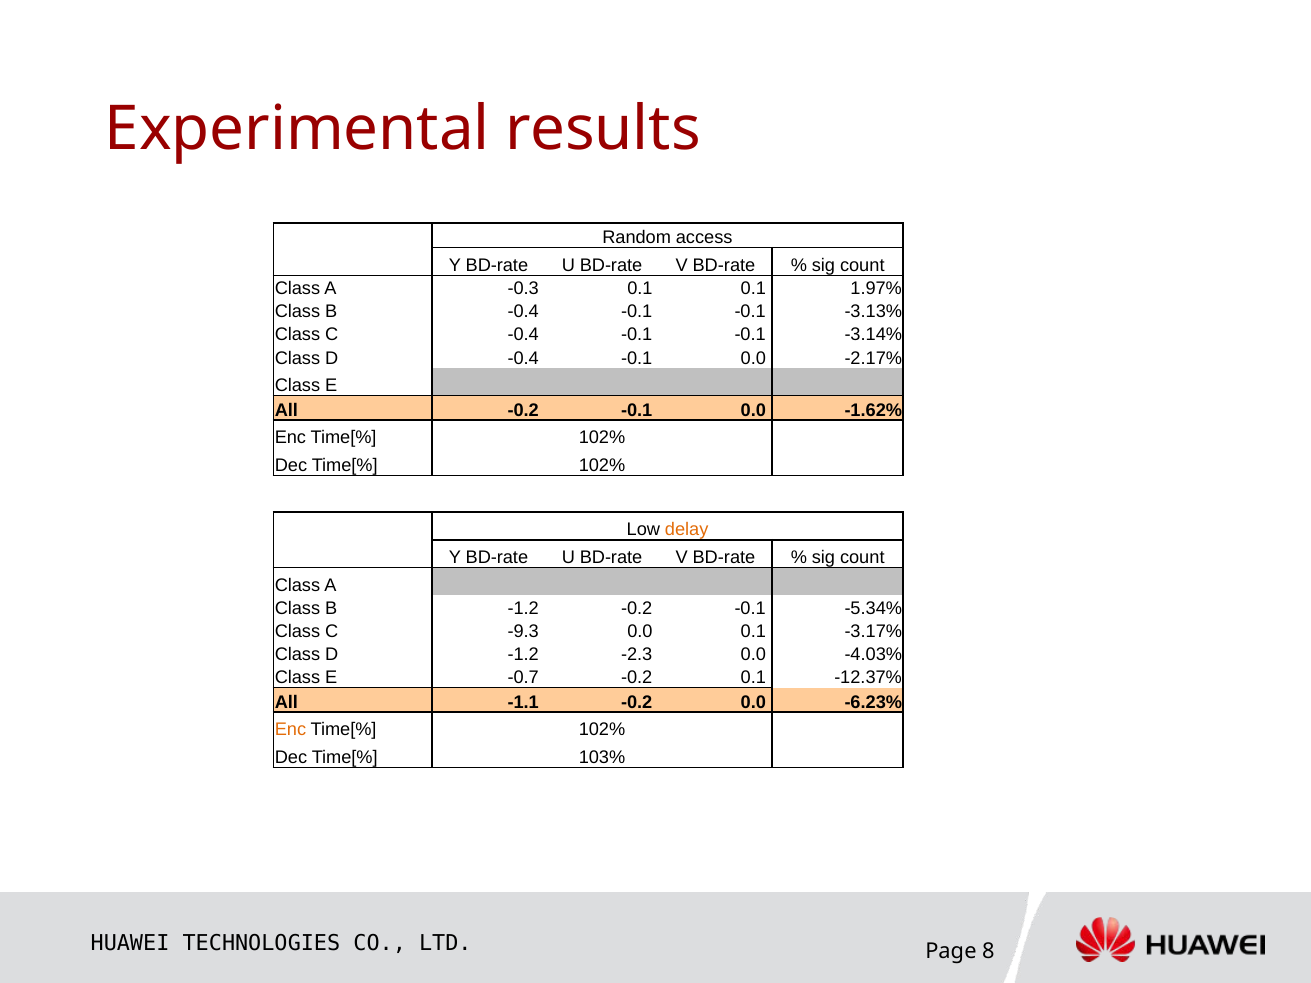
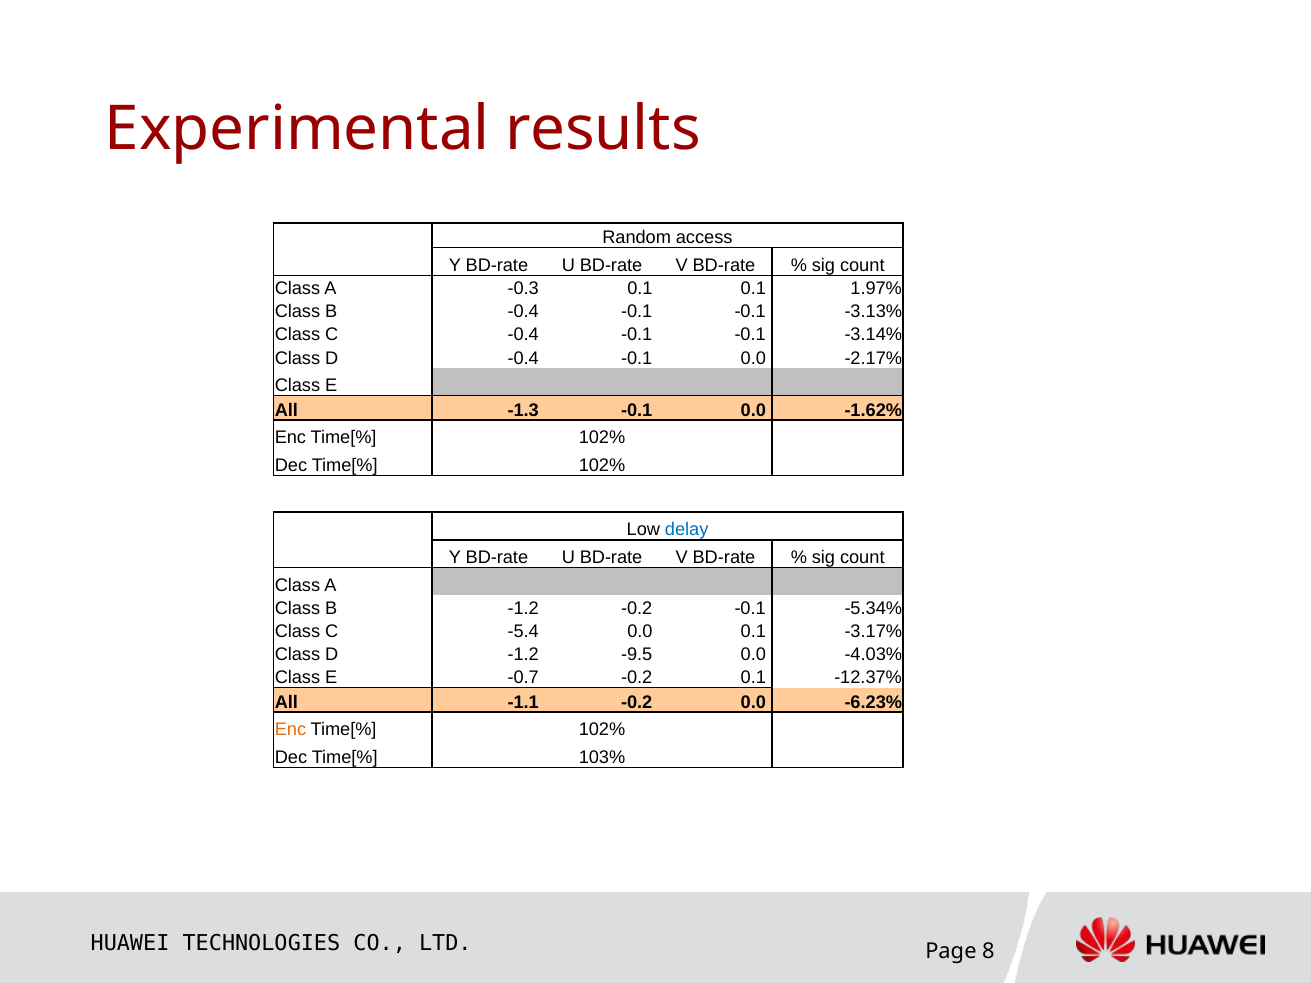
All -0.2: -0.2 -> -1.3
delay colour: orange -> blue
-9.3: -9.3 -> -5.4
-2.3: -2.3 -> -9.5
